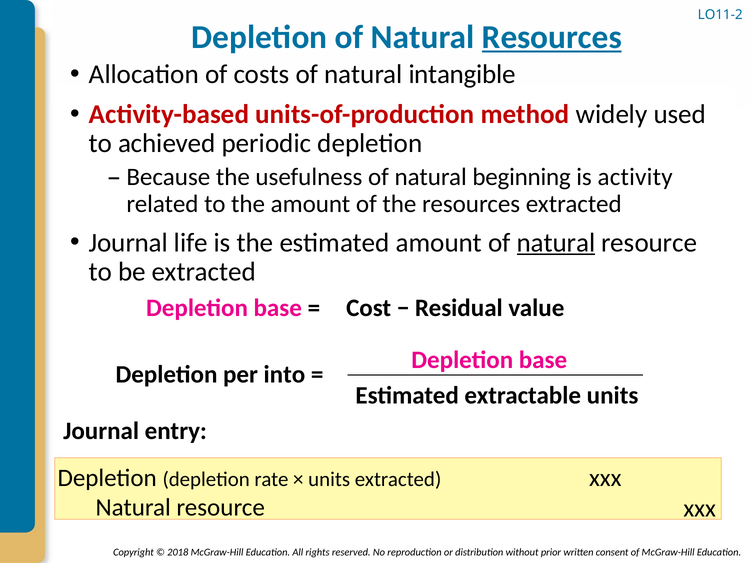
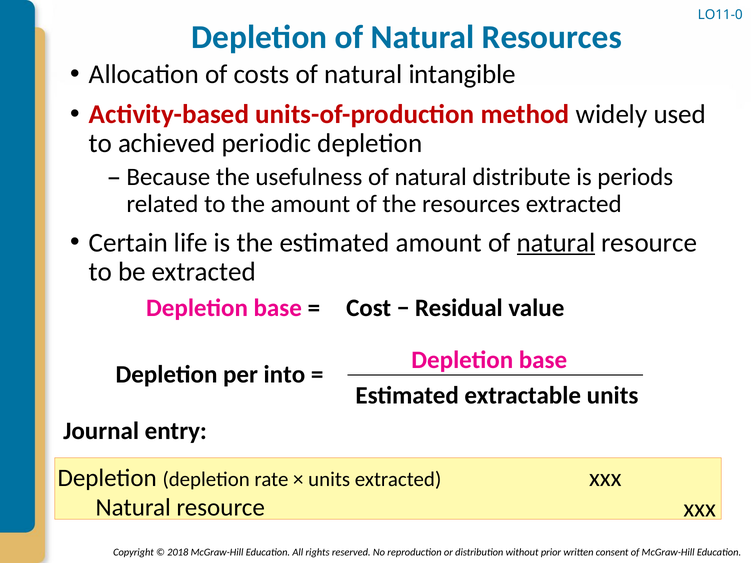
LO11-2: LO11-2 -> LO11-0
Resources at (552, 37) underline: present -> none
beginning: beginning -> distribute
activity: activity -> periods
Journal at (128, 243): Journal -> Certain
